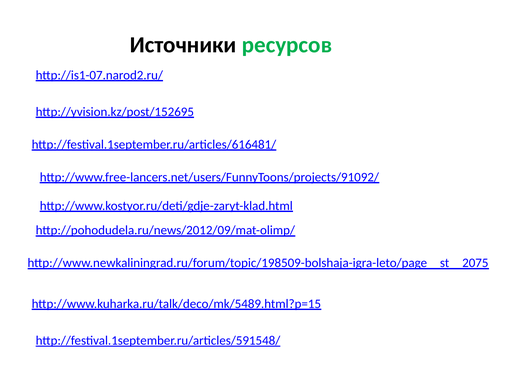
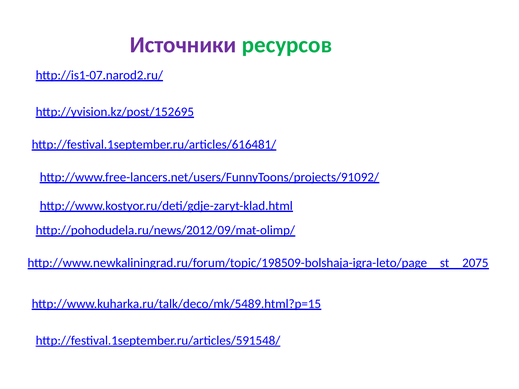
Источники colour: black -> purple
